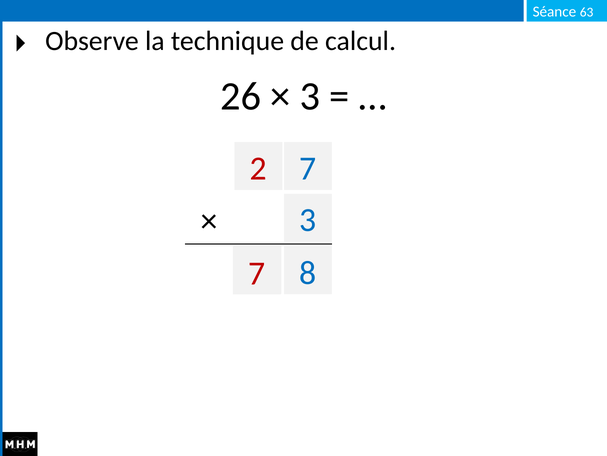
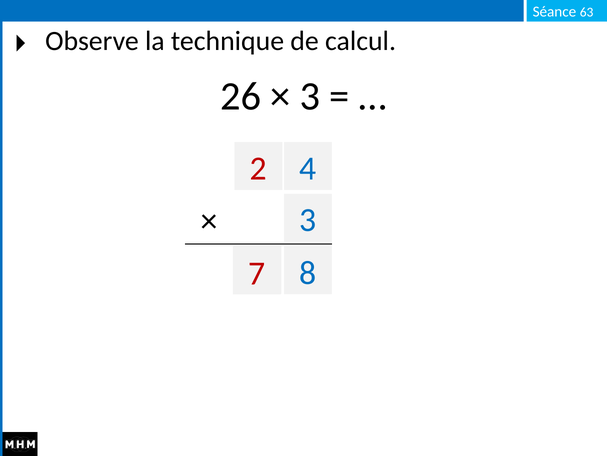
2 7: 7 -> 4
